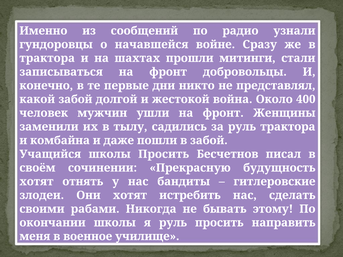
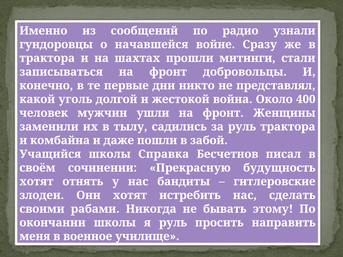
какой забой: забой -> уголь
школы Просить: Просить -> Справка
